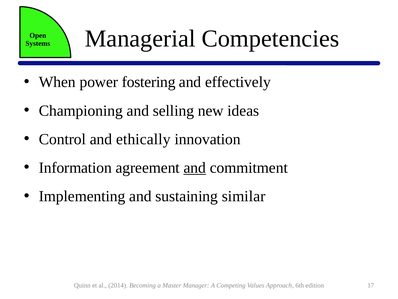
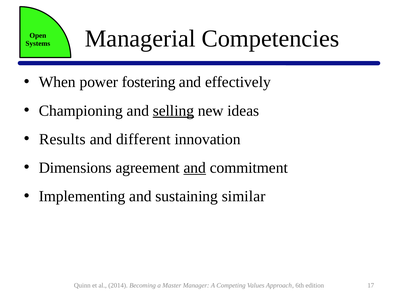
selling underline: none -> present
Control: Control -> Results
ethically: ethically -> different
Information: Information -> Dimensions
